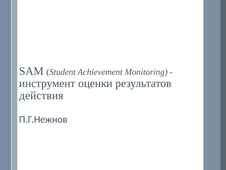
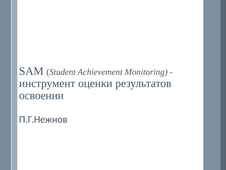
действия: действия -> освоении
